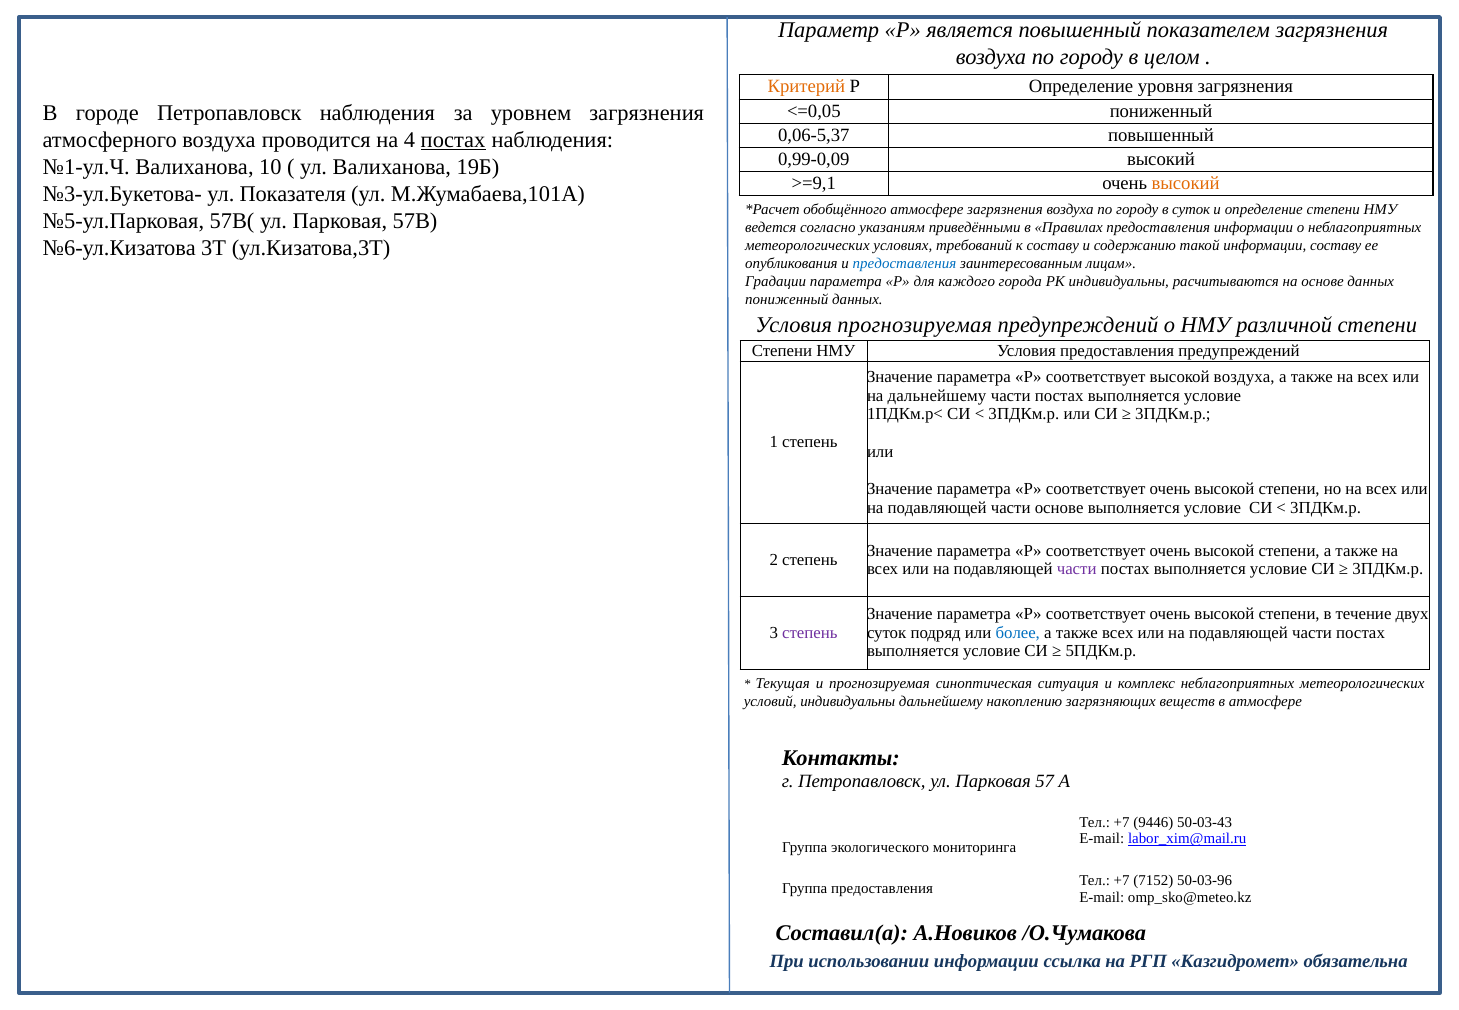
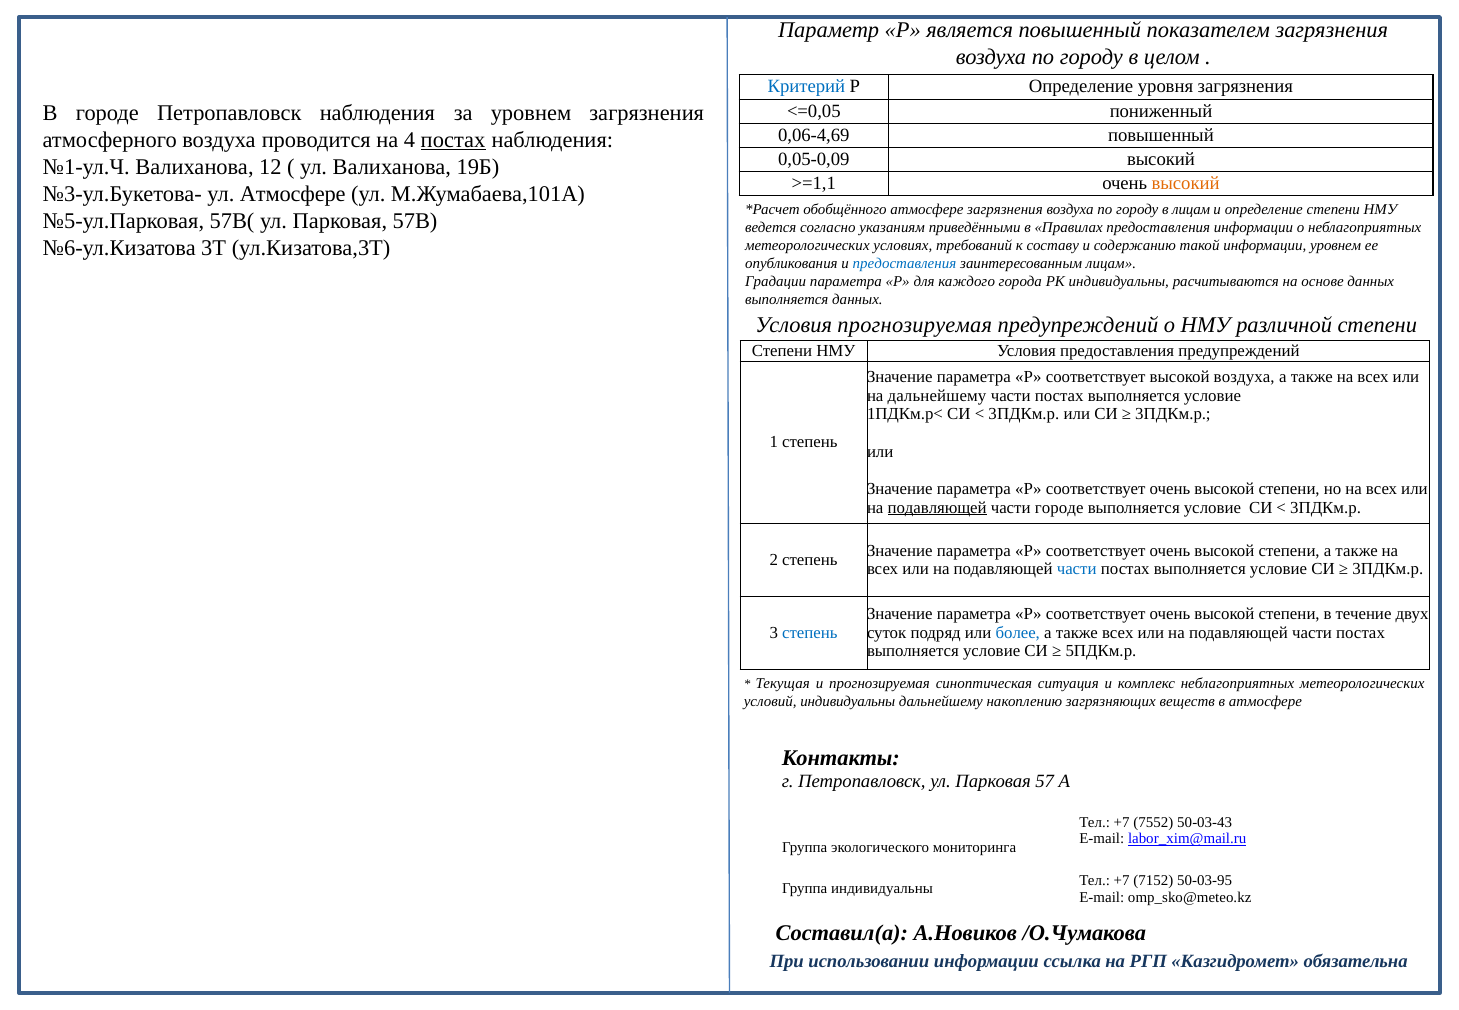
Критерий colour: orange -> blue
0,06-5,37: 0,06-5,37 -> 0,06-4,69
0,99-0,09: 0,99-0,09 -> 0,05-0,09
10: 10 -> 12
>=9,1: >=9,1 -> >=1,1
ул Показателя: Показателя -> Атмосфере
в суток: суток -> лицам
информации составу: составу -> уровнем
пониженный at (787, 299): пониженный -> выполняется
подавляющей at (937, 508) underline: none -> present
части основе: основе -> городе
части at (1077, 569) colour: purple -> blue
степень at (810, 633) colour: purple -> blue
9446: 9446 -> 7552
50-03-96: 50-03-96 -> 50-03-95
Группа предоставления: предоставления -> индивидуальны
